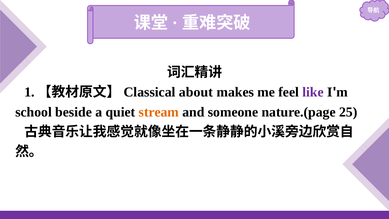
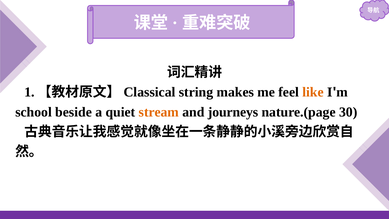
about: about -> string
like colour: purple -> orange
someone: someone -> journeys
25: 25 -> 30
